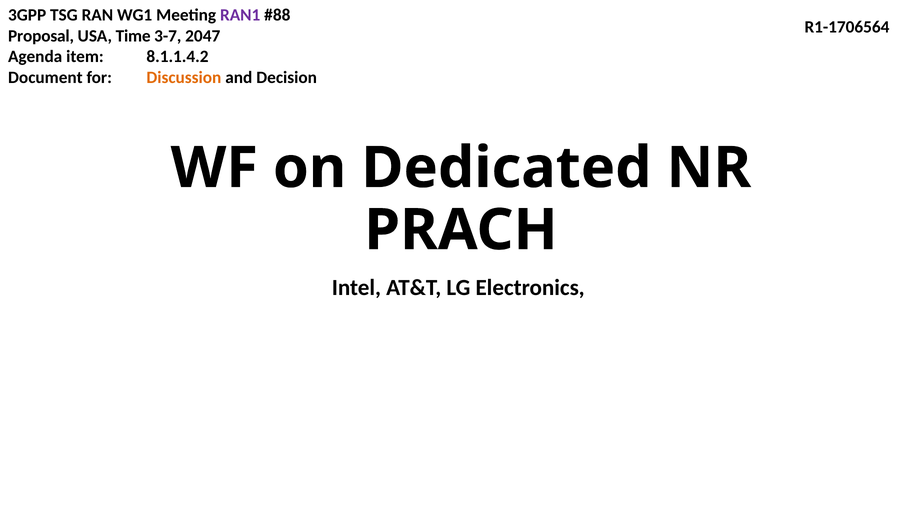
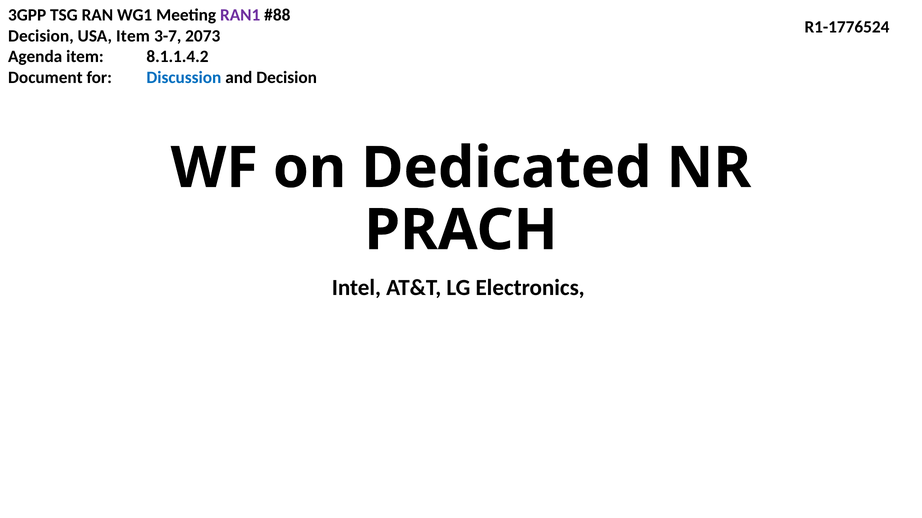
R1-1706564: R1-1706564 -> R1-1776524
Proposal at (41, 36): Proposal -> Decision
USA Time: Time -> Item
2047: 2047 -> 2073
Discussion colour: orange -> blue
